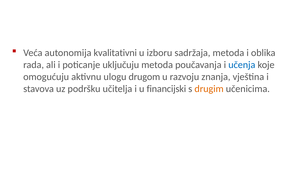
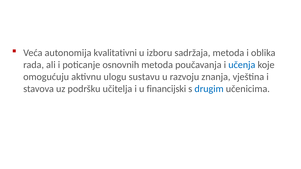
uključuju: uključuju -> osnovnih
drugom: drugom -> sustavu
drugim colour: orange -> blue
